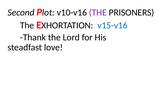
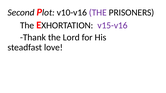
v15-v16 colour: blue -> purple
